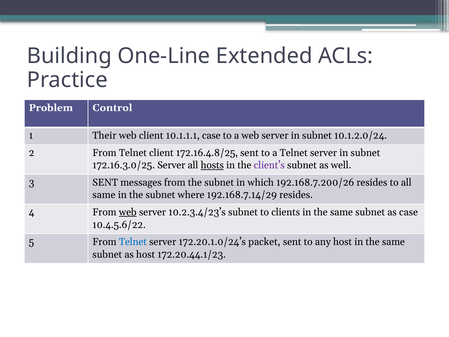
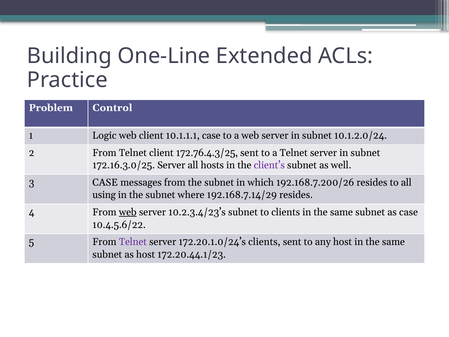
Their: Their -> Logic
172.16.4.8/25: 172.16.4.8/25 -> 172.76.4.3/25
hosts underline: present -> none
3 SENT: SENT -> CASE
same at (104, 195): same -> using
Telnet at (133, 242) colour: blue -> purple
172.20.1.0/24’s packet: packet -> clients
